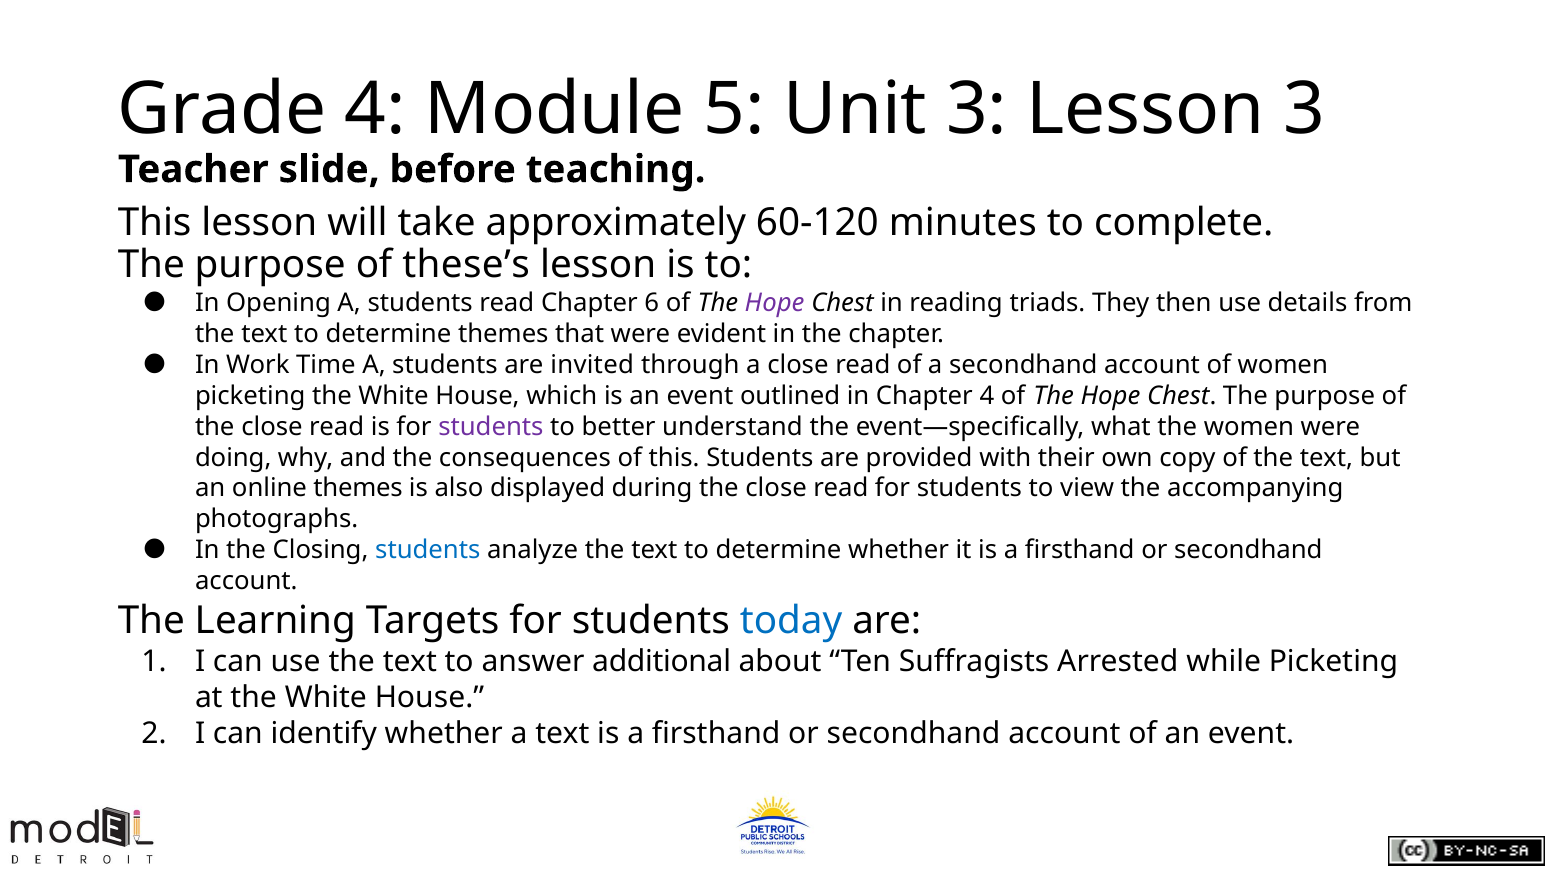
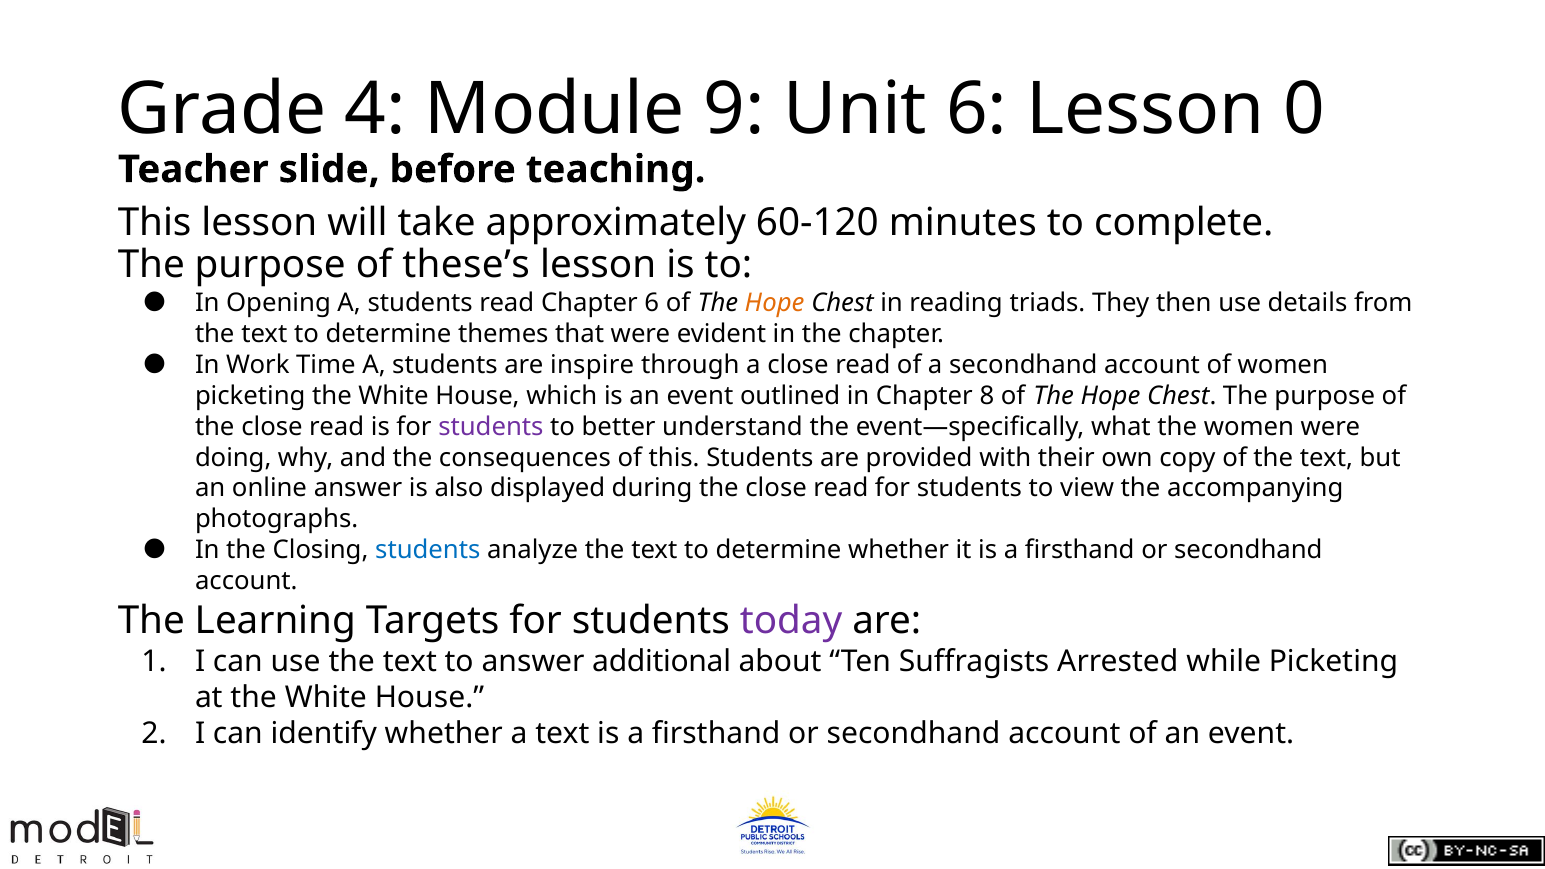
5: 5 -> 9
Unit 3: 3 -> 6
Lesson 3: 3 -> 0
Hope at (775, 303) colour: purple -> orange
invited: invited -> inspire
Chapter 4: 4 -> 8
online themes: themes -> answer
today colour: blue -> purple
